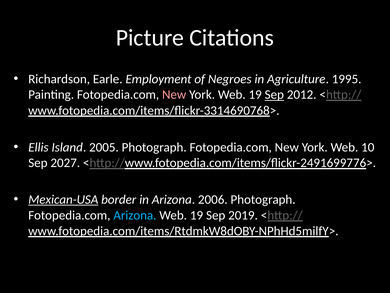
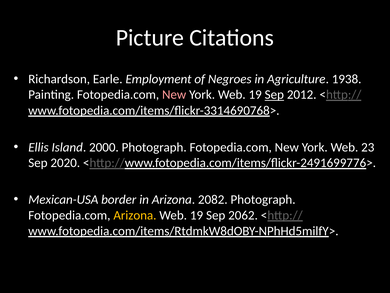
1995: 1995 -> 1938
2005: 2005 -> 2000
10: 10 -> 23
2027: 2027 -> 2020
Mexican-USA underline: present -> none
2006: 2006 -> 2082
Arizona at (135, 215) colour: light blue -> yellow
2019: 2019 -> 2062
